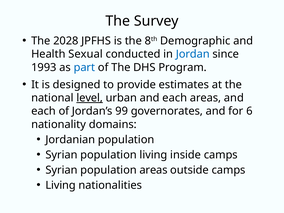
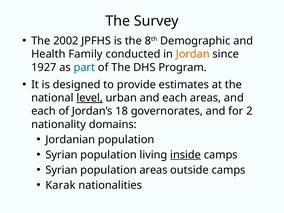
2028: 2028 -> 2002
Sexual: Sexual -> Family
Jordan colour: blue -> orange
1993: 1993 -> 1927
99: 99 -> 18
6: 6 -> 2
inside underline: none -> present
Living at (61, 185): Living -> Karak
